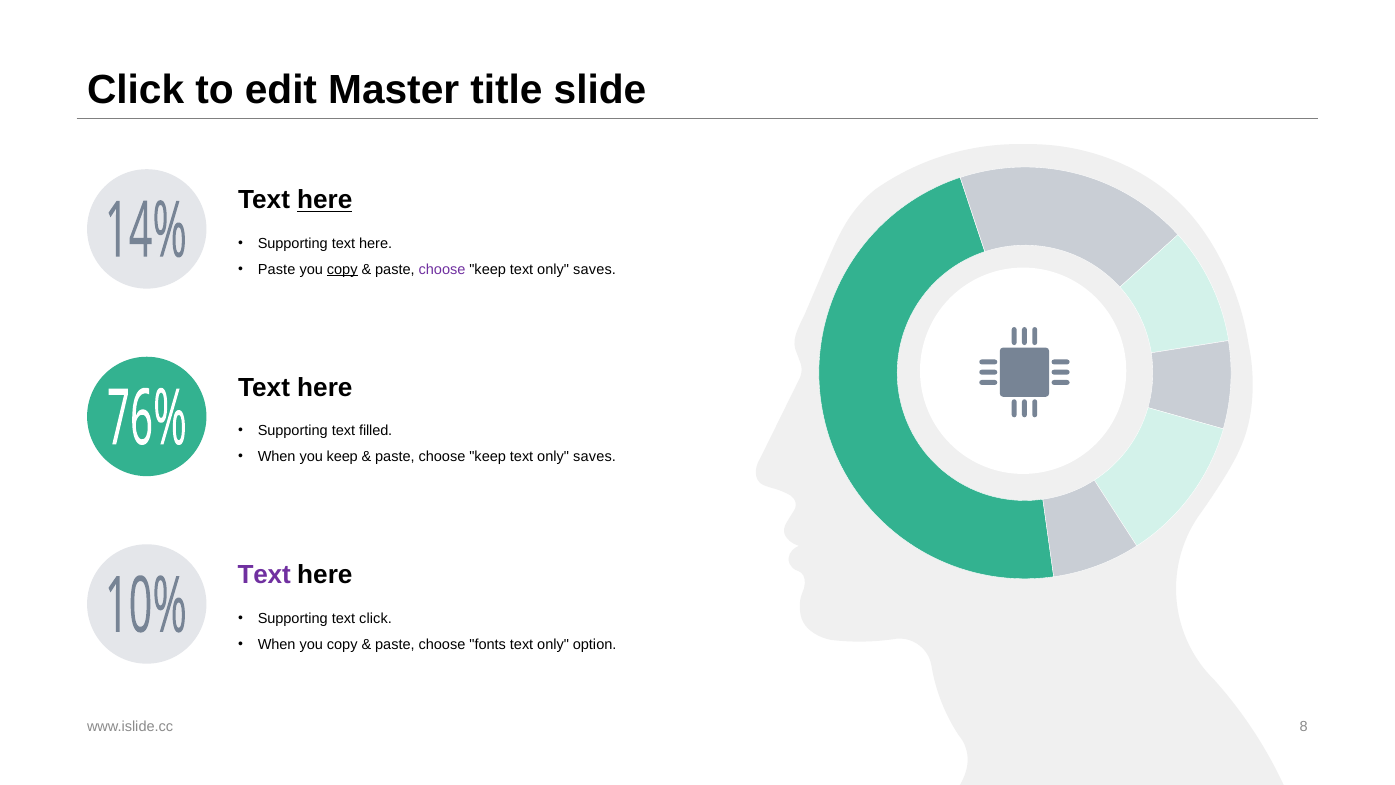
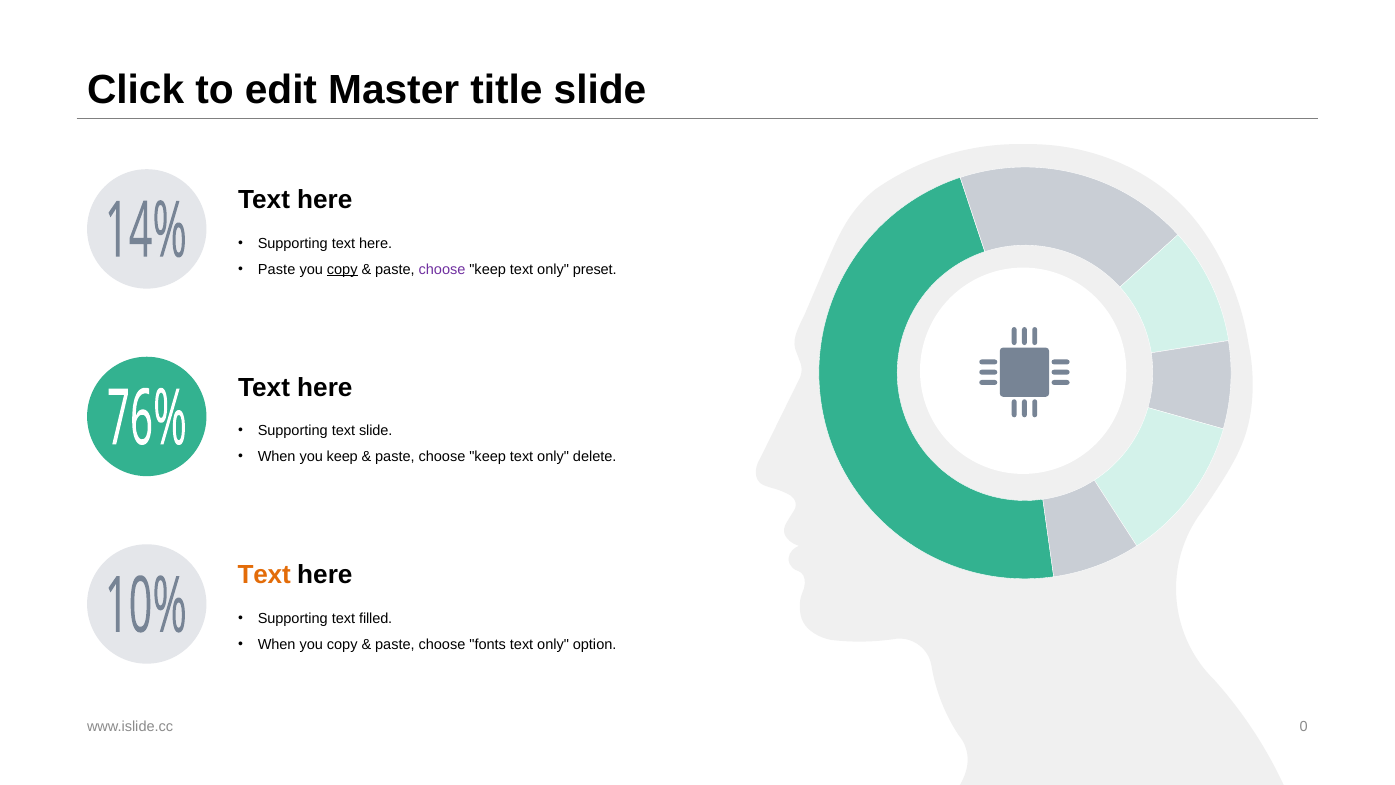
here at (325, 200) underline: present -> none
saves at (595, 269): saves -> preset
text filled: filled -> slide
saves at (595, 457): saves -> delete
Text at (264, 575) colour: purple -> orange
text click: click -> filled
8: 8 -> 0
